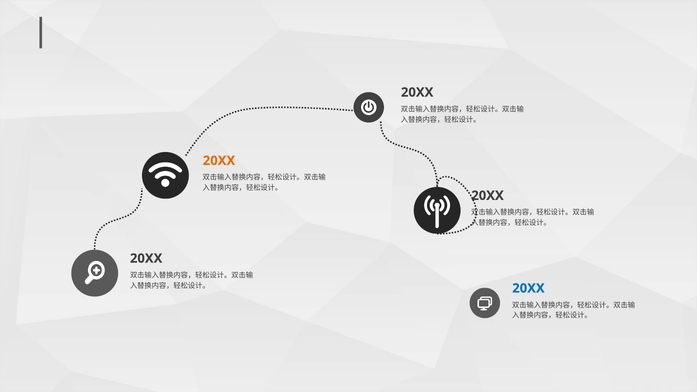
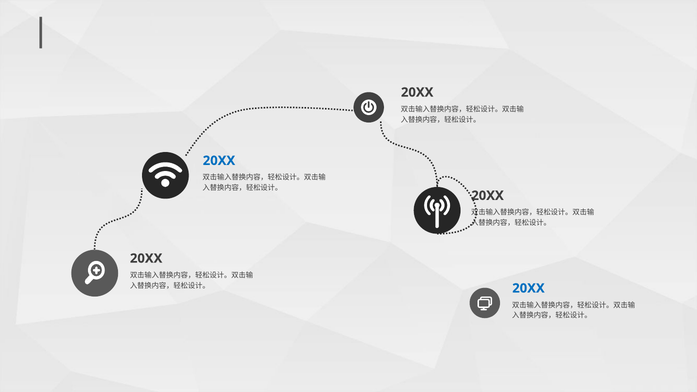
20XX at (219, 161) colour: orange -> blue
